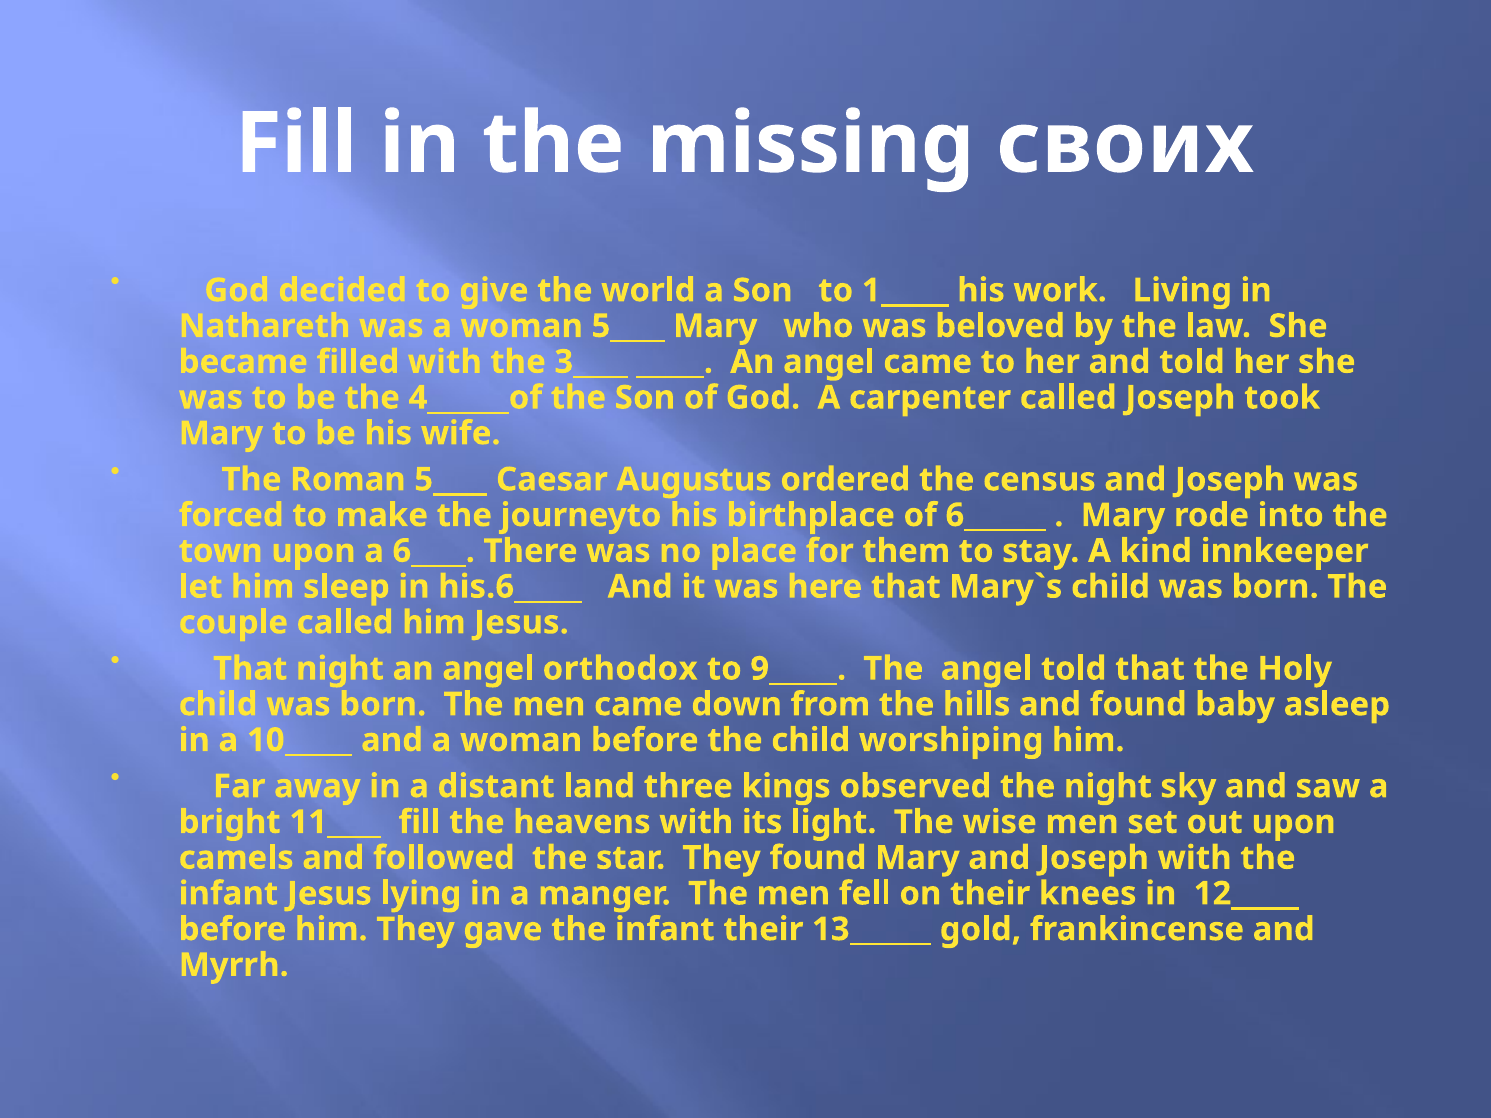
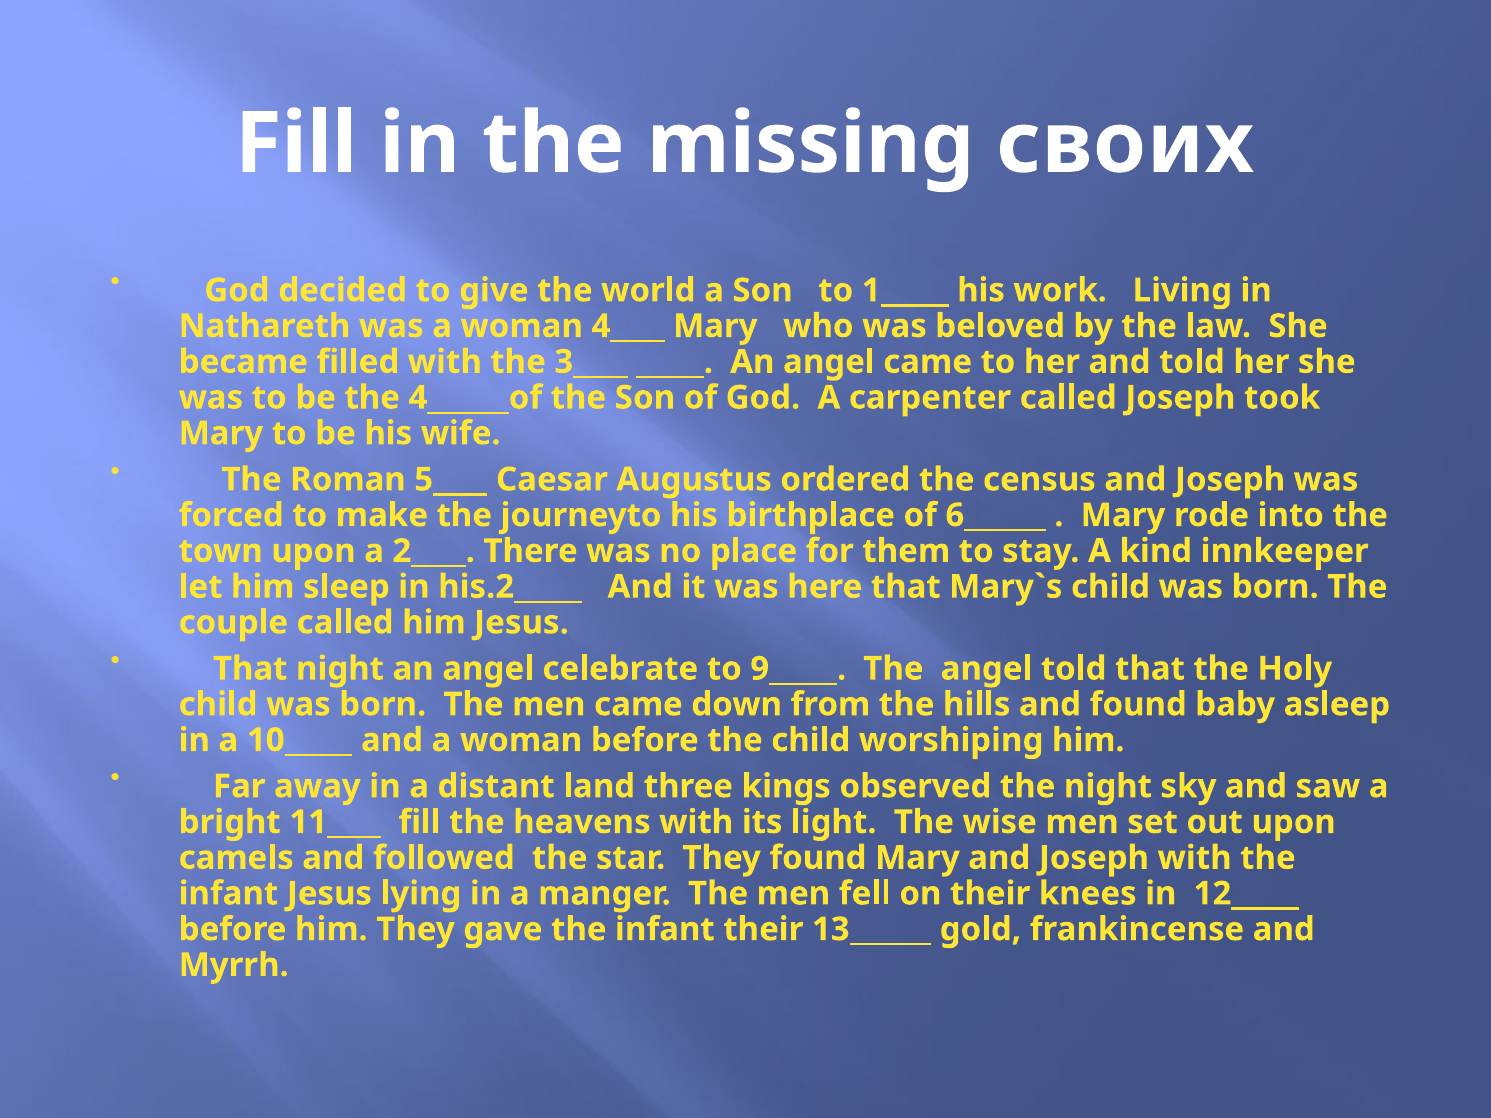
woman 5____: 5____ -> 4____
6____: 6____ -> 2____
his.6_____: his.6_____ -> his.2_____
orthodox: orthodox -> celebrate
